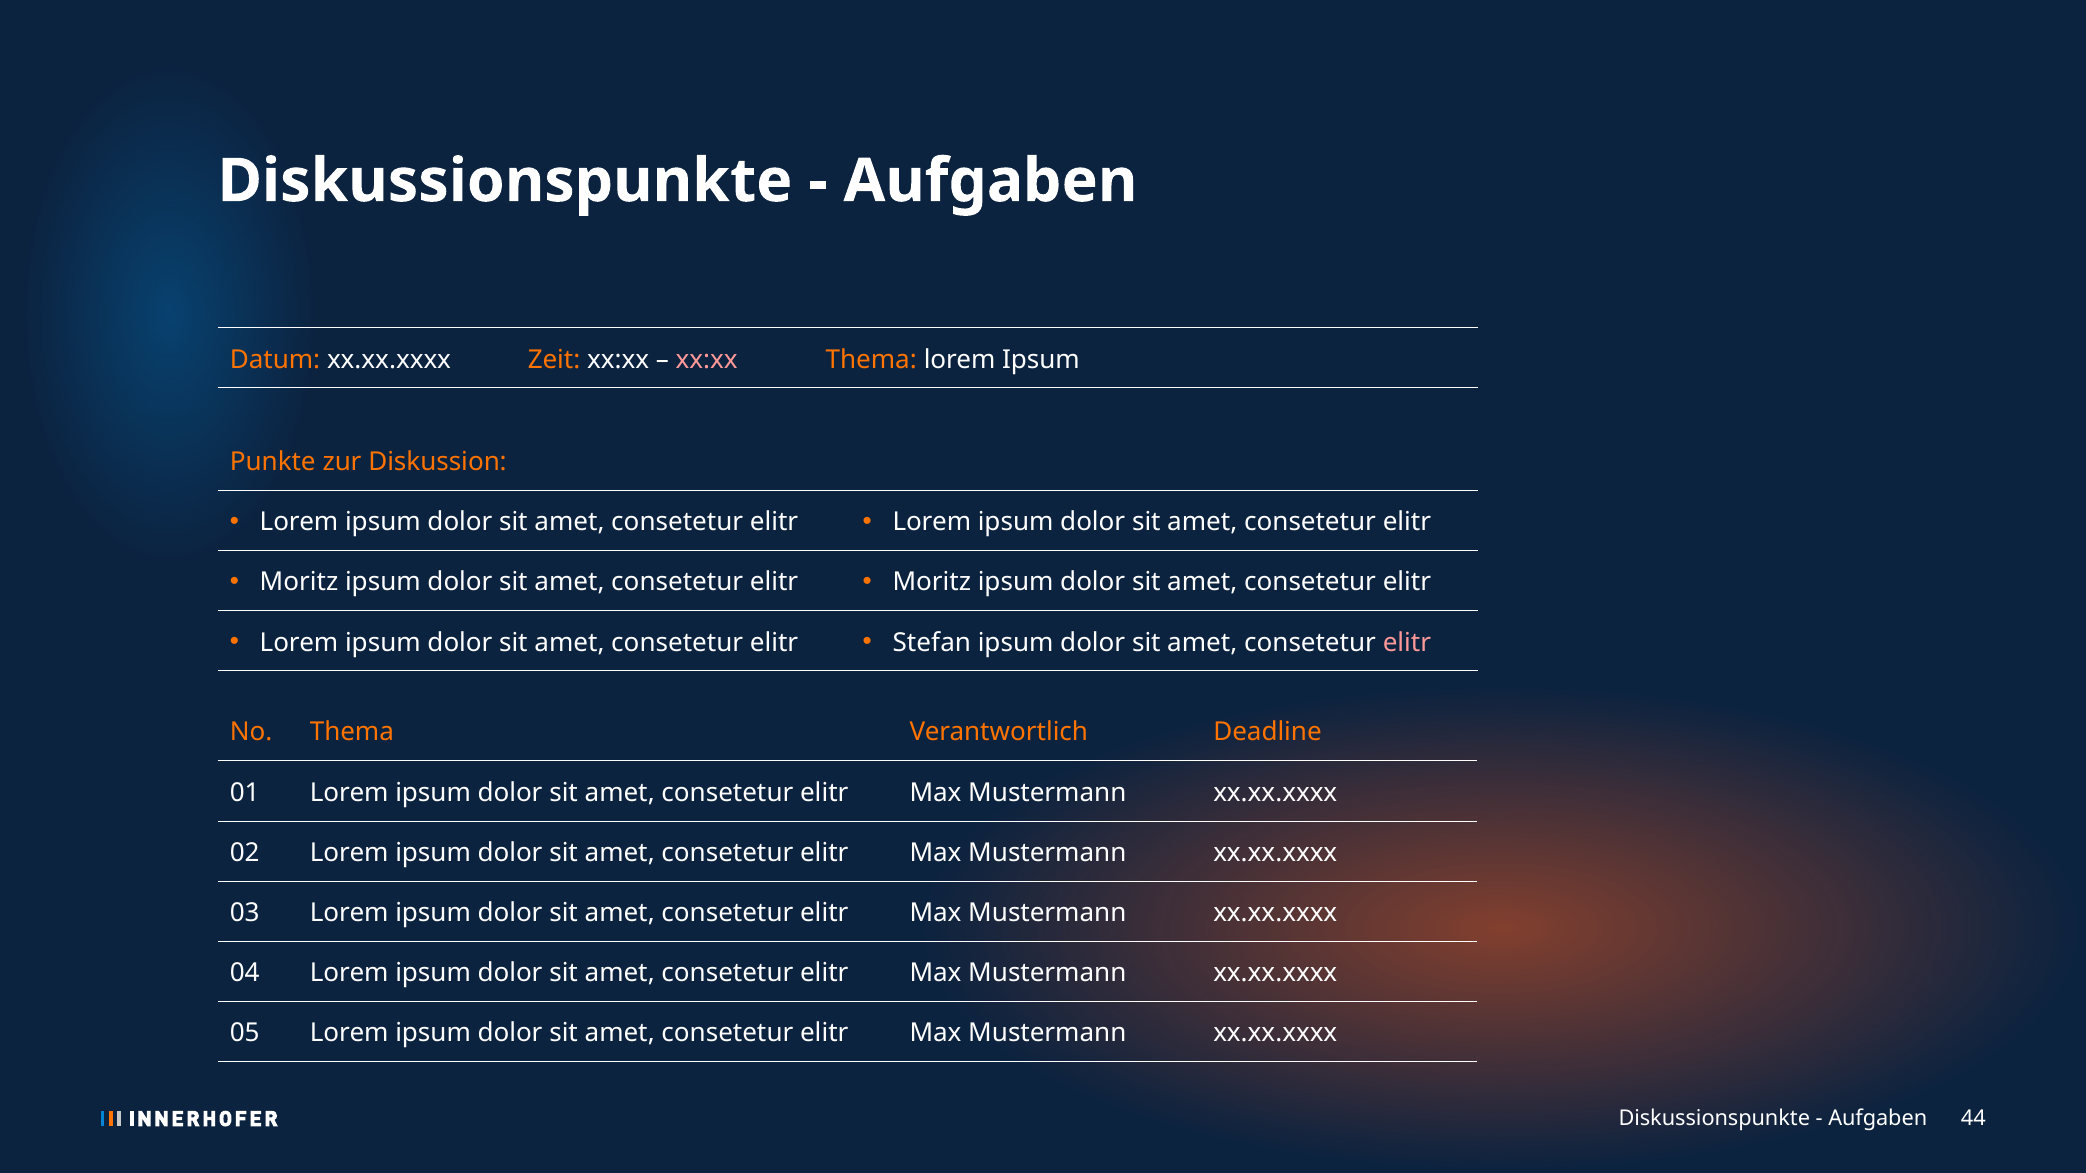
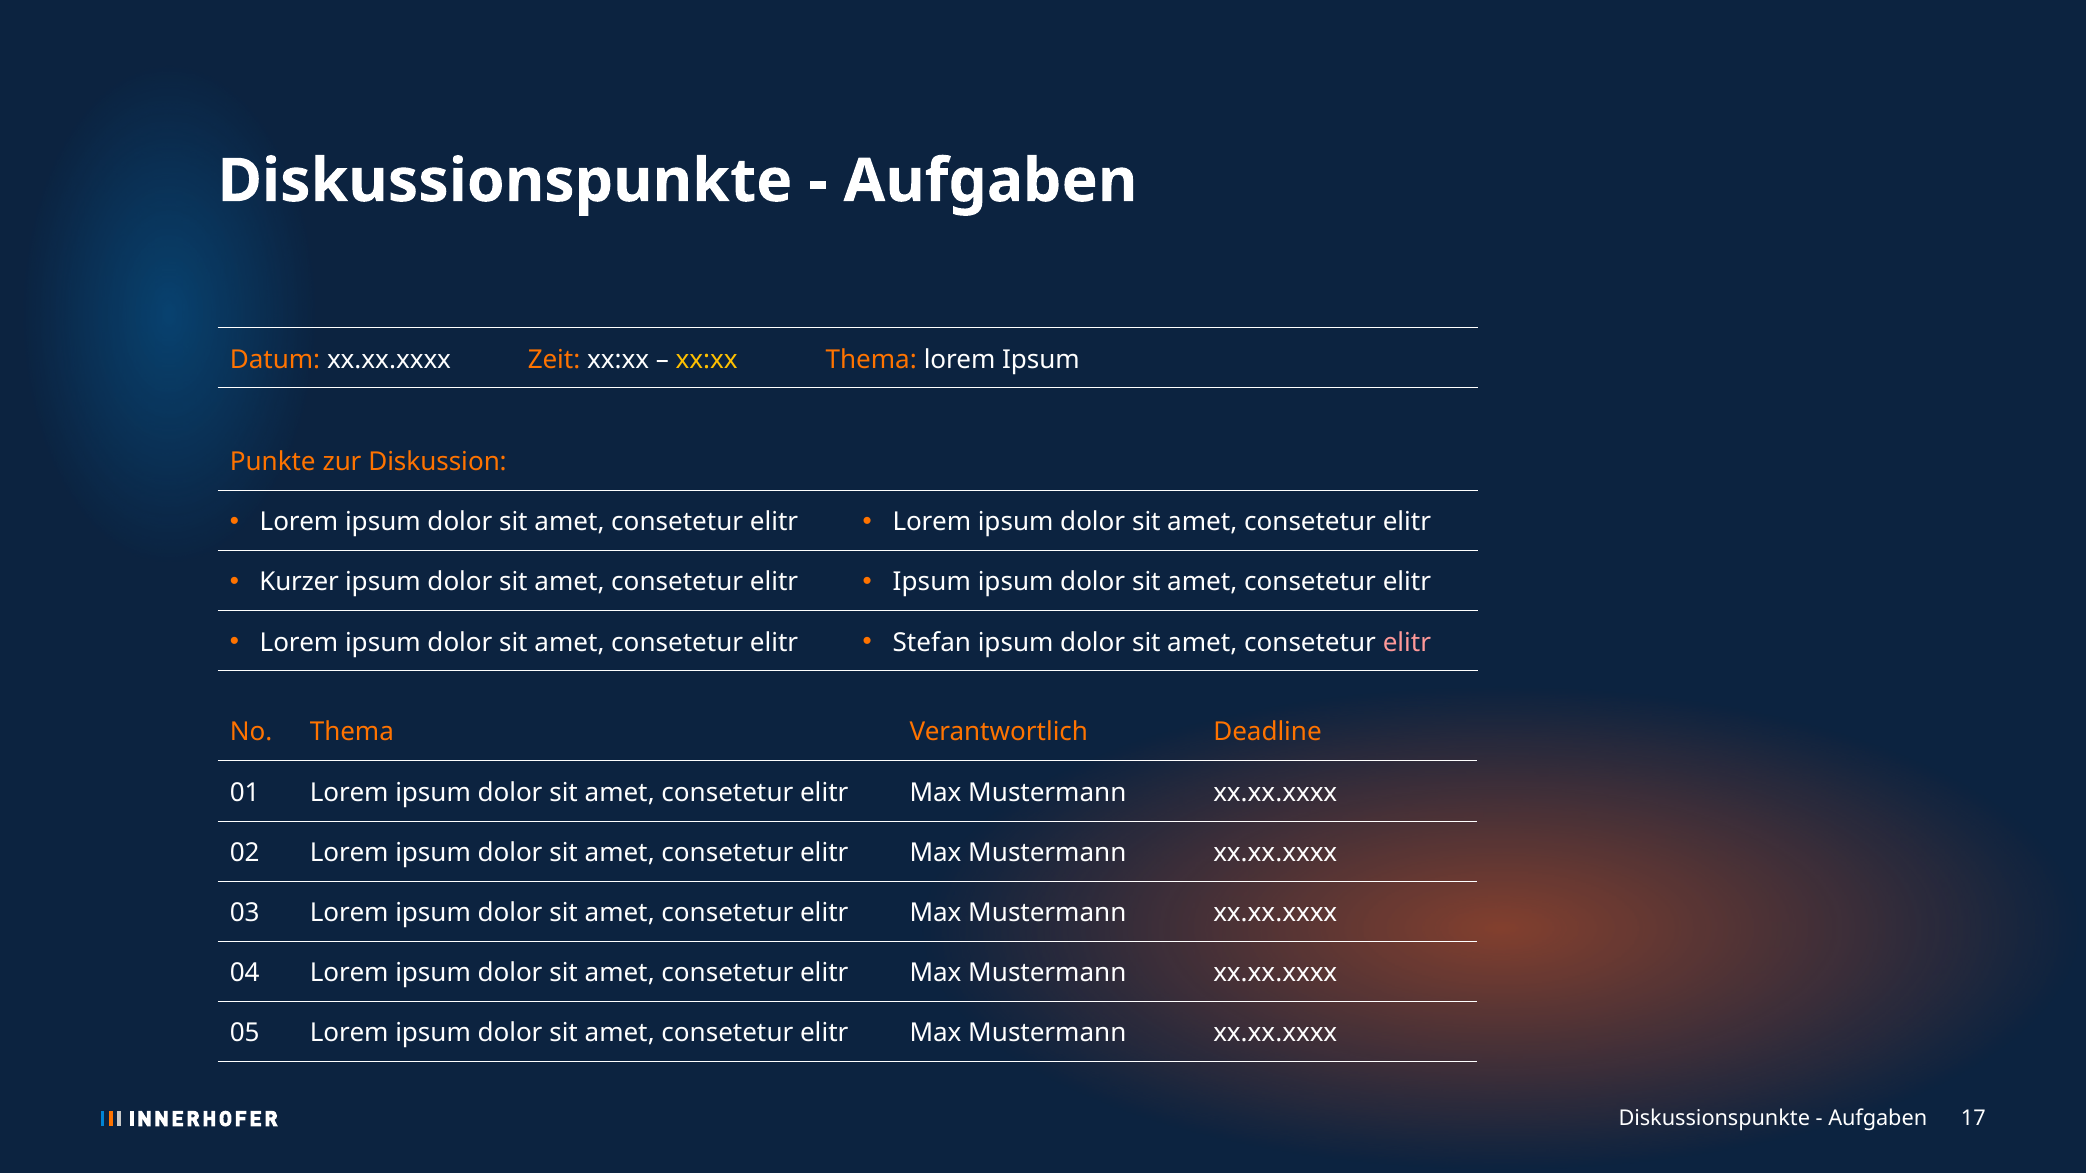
xx:xx at (707, 360) colour: pink -> yellow
Moritz at (299, 582): Moritz -> Kurzer
Moritz at (932, 582): Moritz -> Ipsum
44: 44 -> 17
